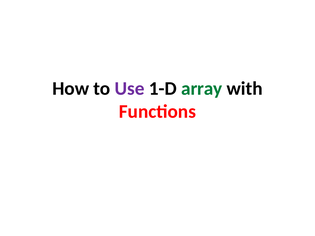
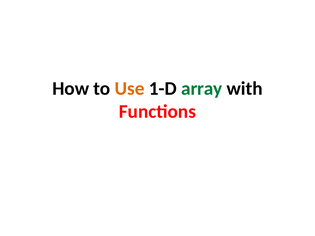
Use colour: purple -> orange
